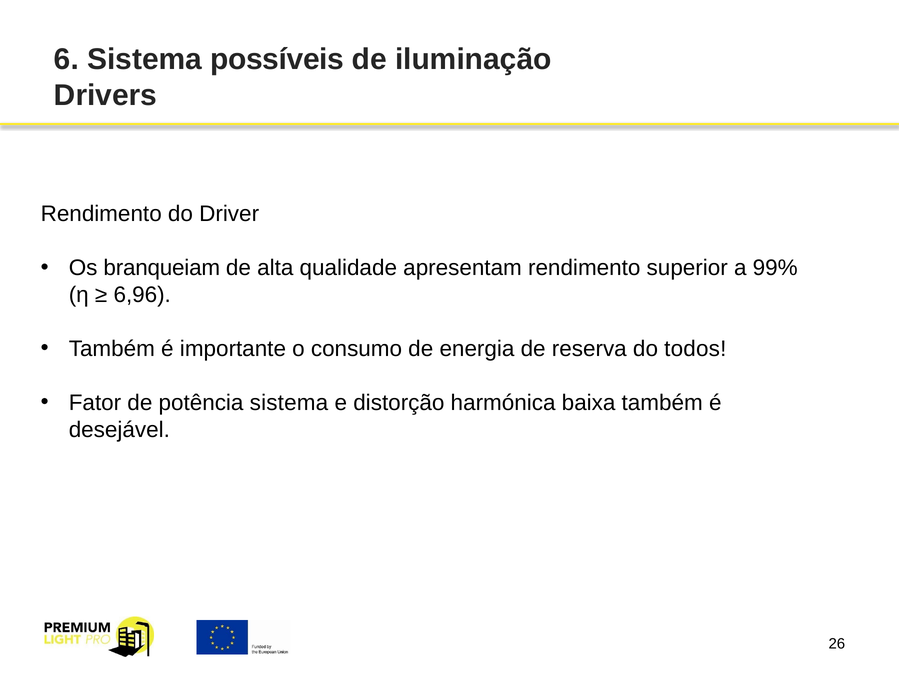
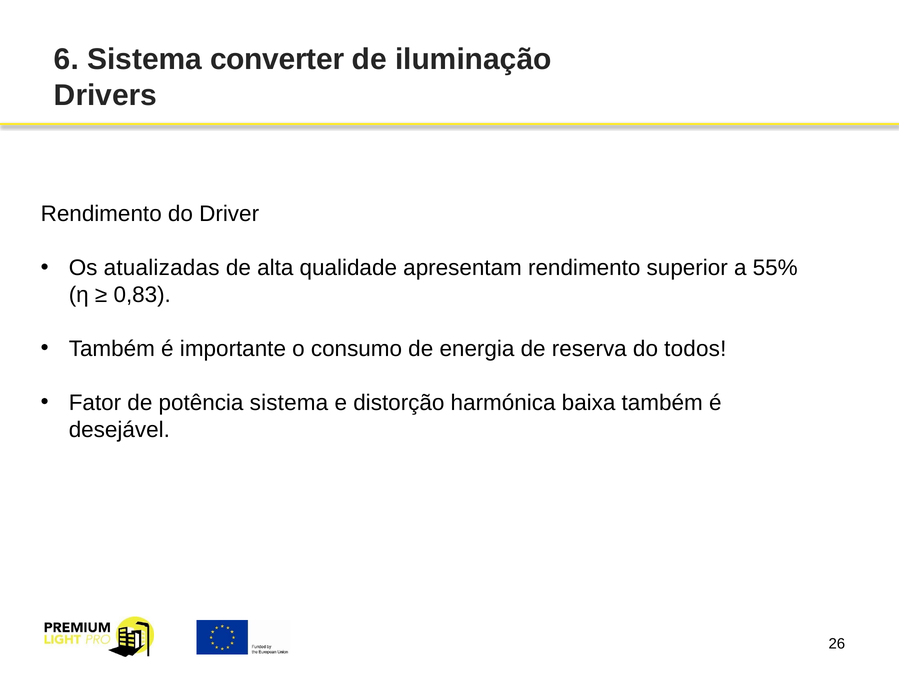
possíveis: possíveis -> converter
branqueiam: branqueiam -> atualizadas
99%: 99% -> 55%
6,96: 6,96 -> 0,83
